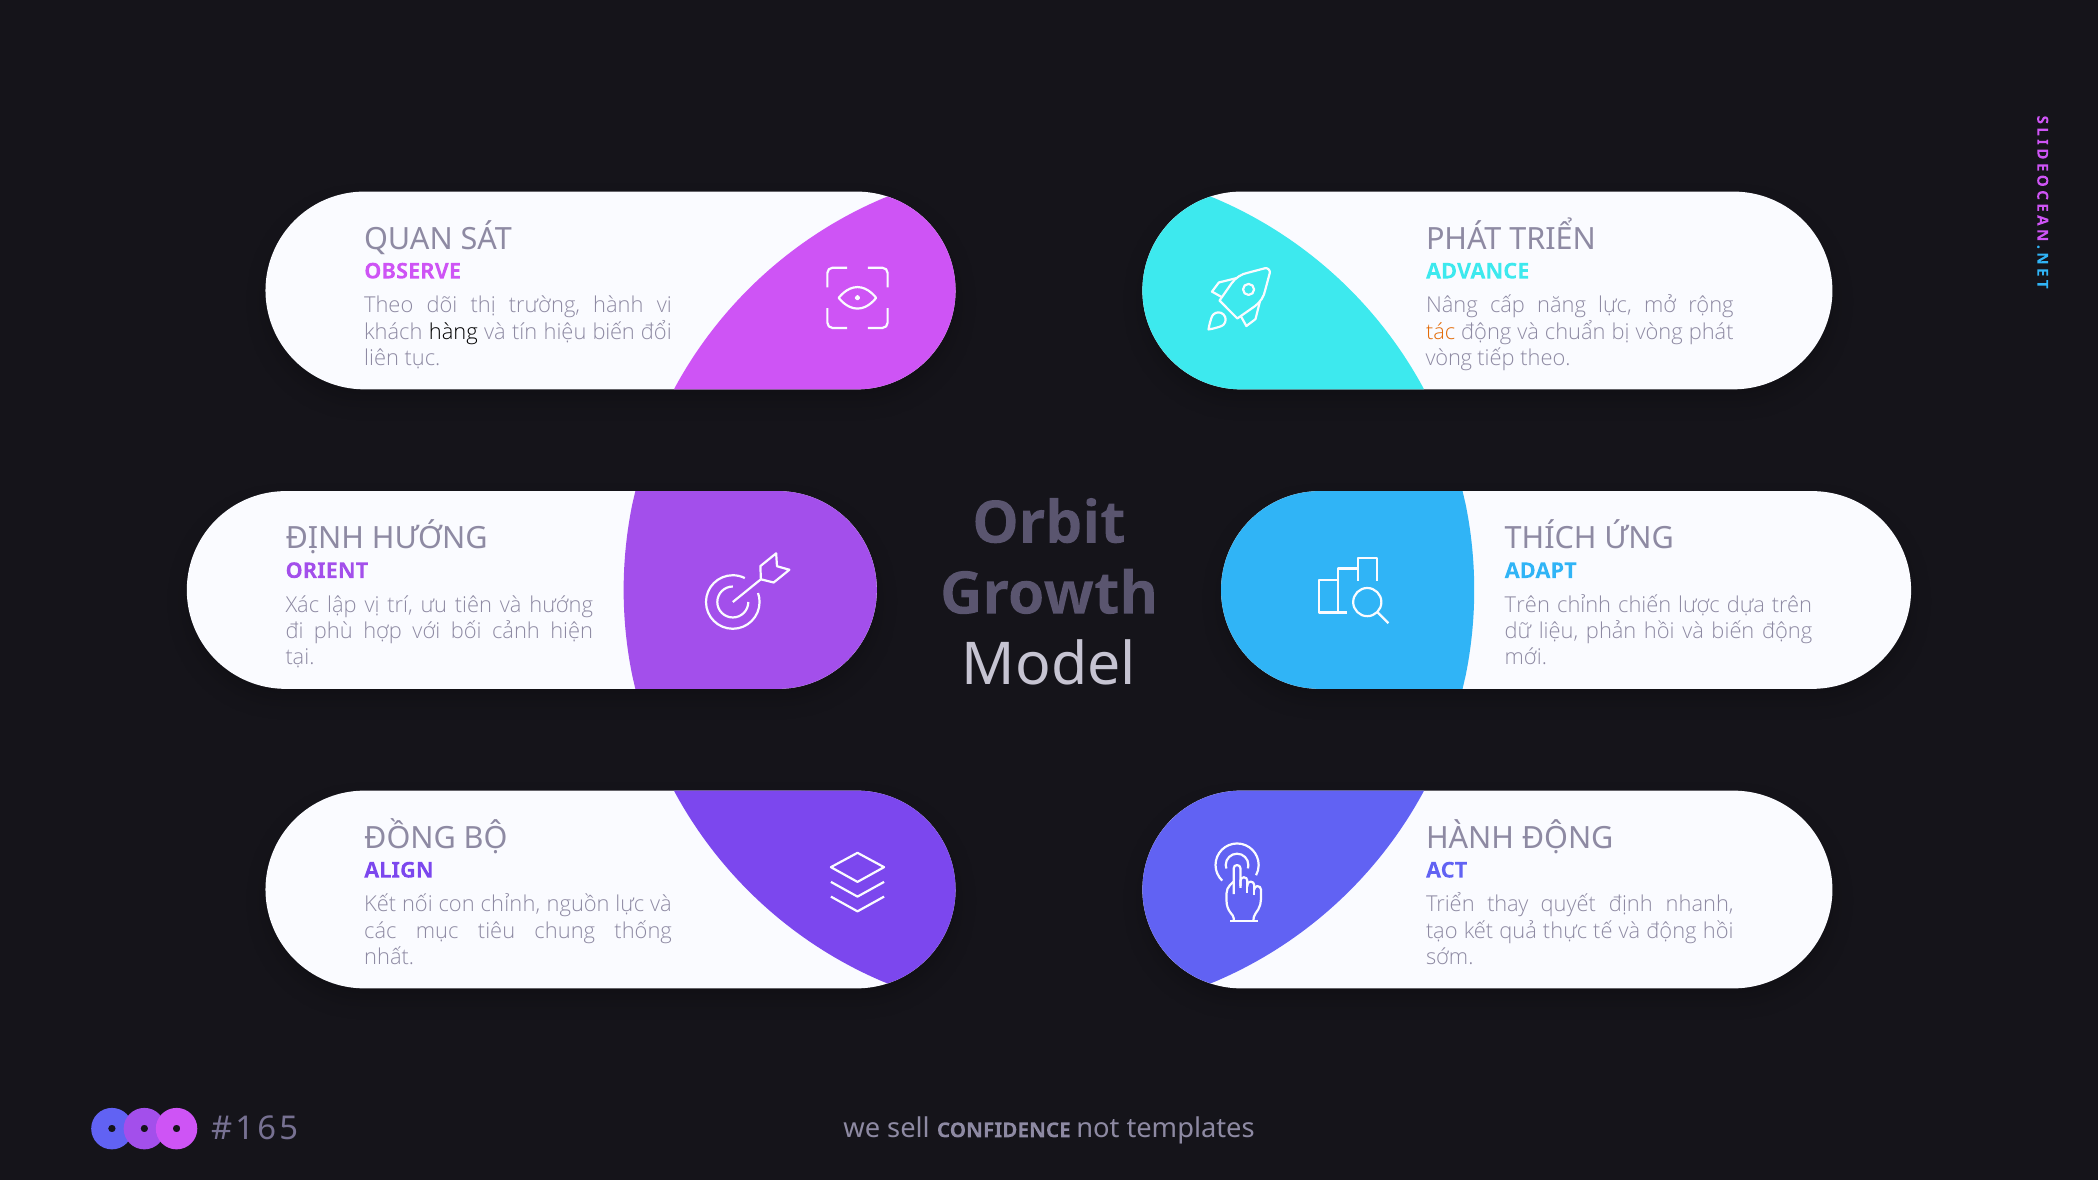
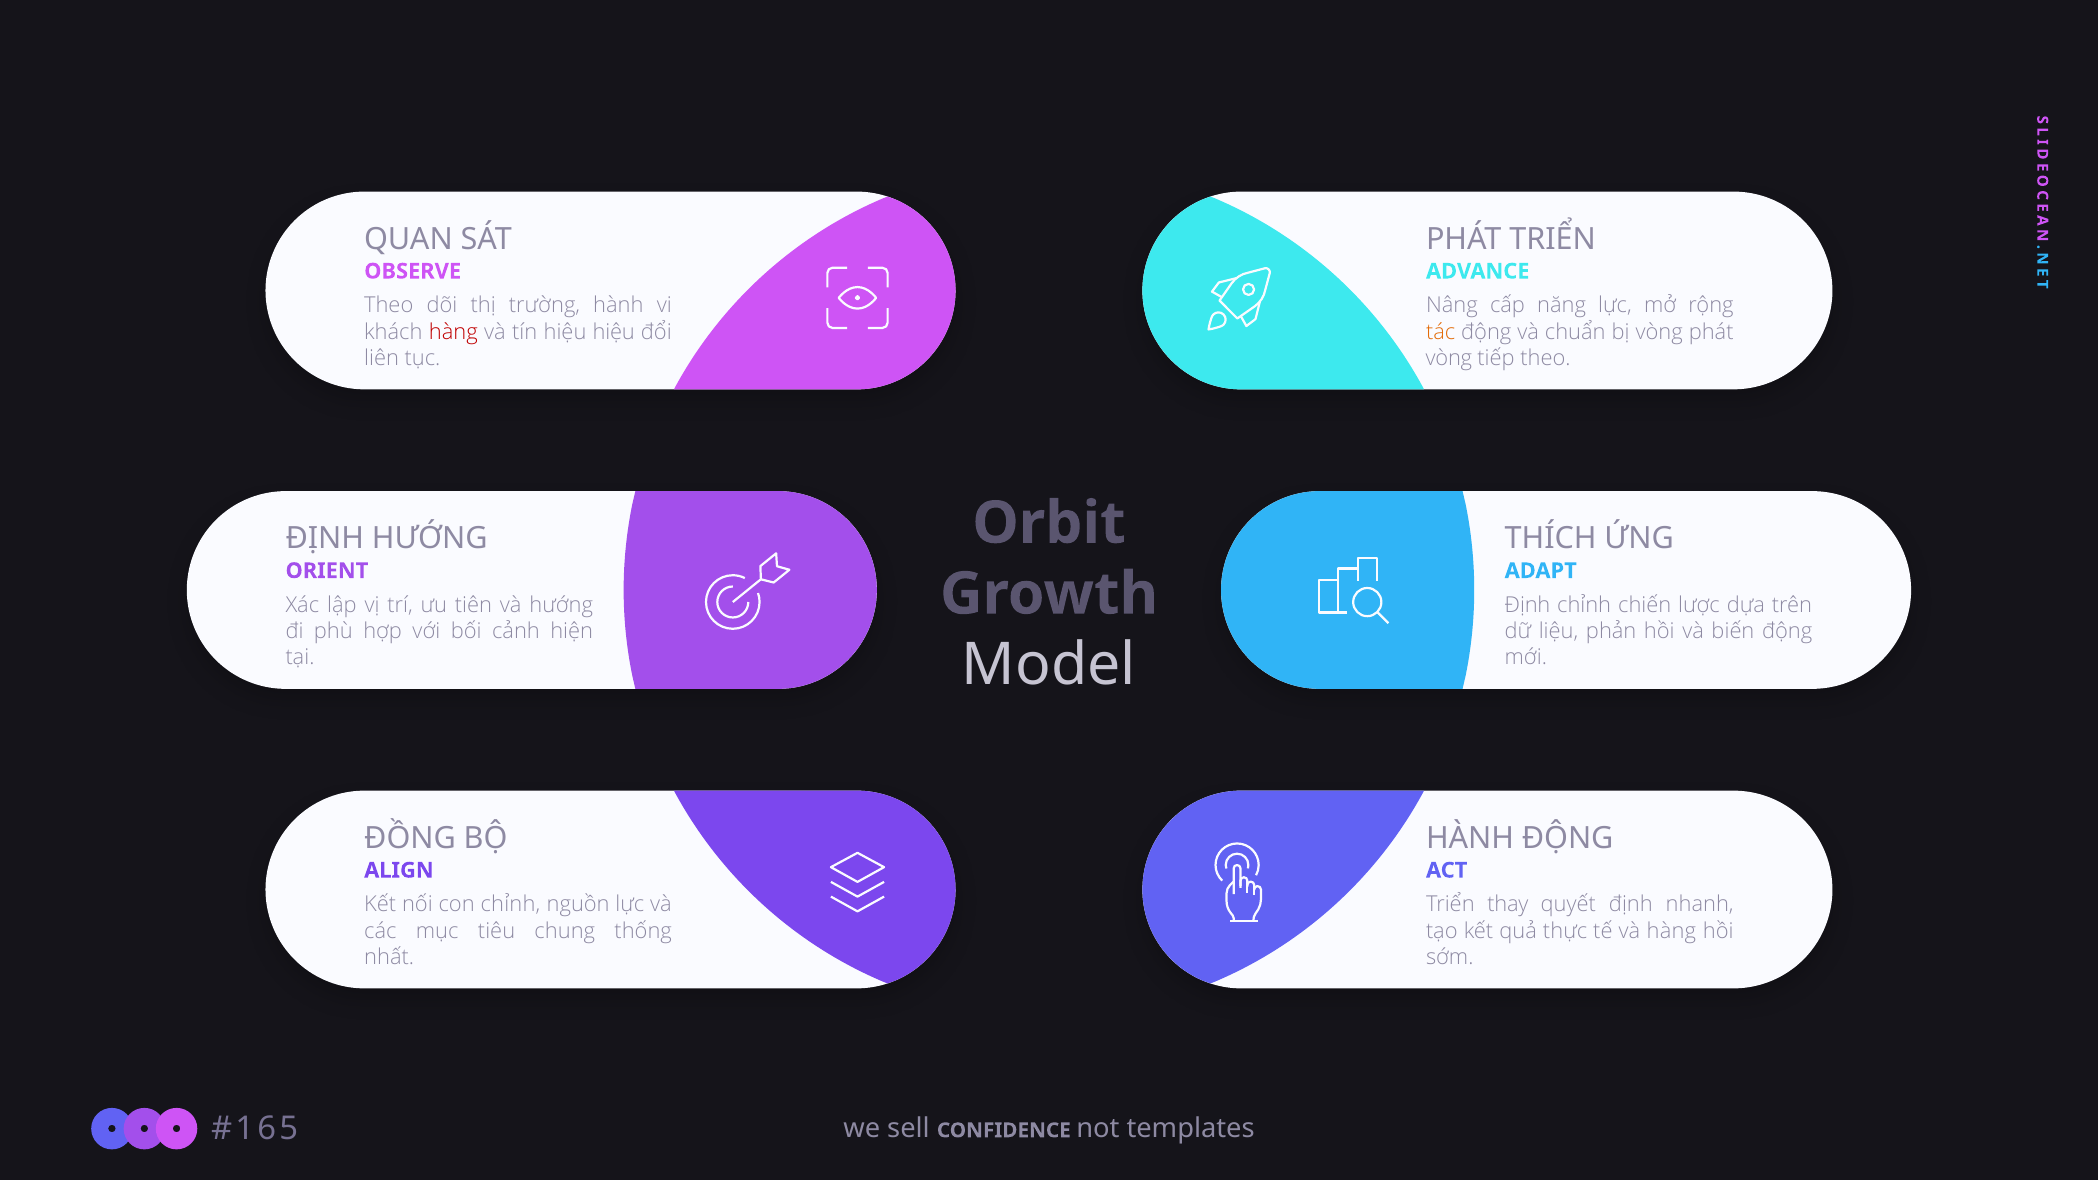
hàng at (453, 332) colour: black -> red
hiệu biến: biến -> hiệu
Trên at (1527, 605): Trên -> Định
và động: động -> hàng
